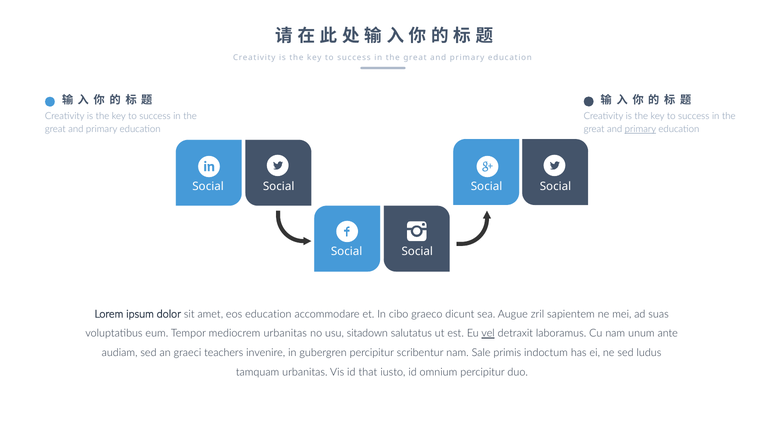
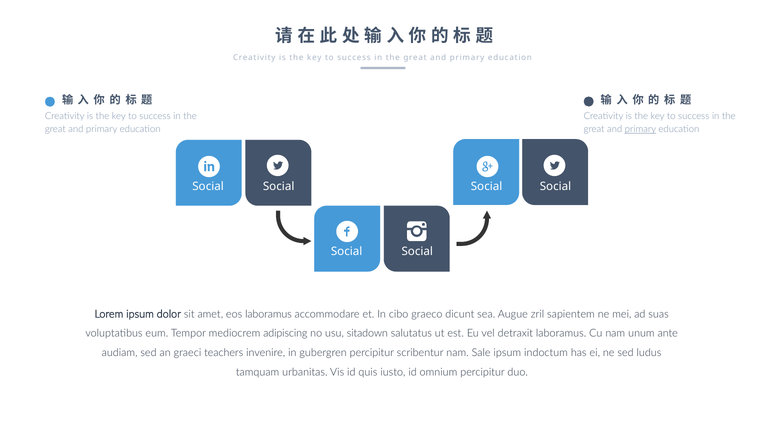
eos education: education -> laboramus
mediocrem urbanitas: urbanitas -> adipiscing
vel underline: present -> none
Sale primis: primis -> ipsum
that: that -> quis
